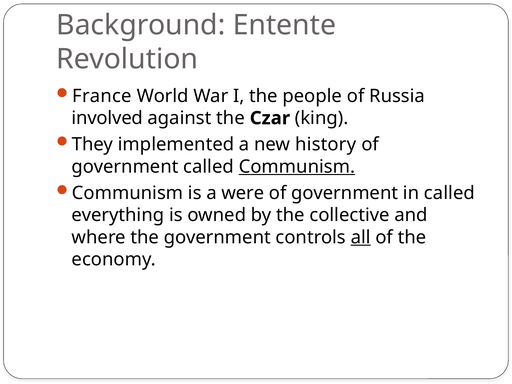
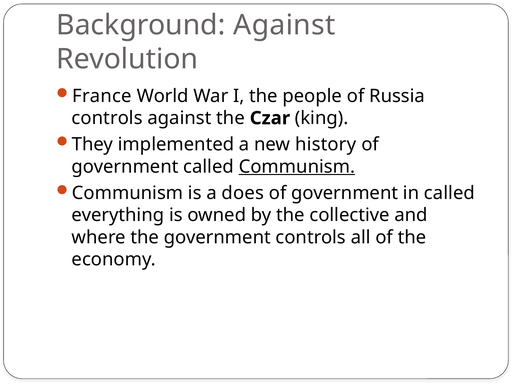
Background Entente: Entente -> Against
involved at (107, 118): involved -> controls
were: were -> does
all underline: present -> none
